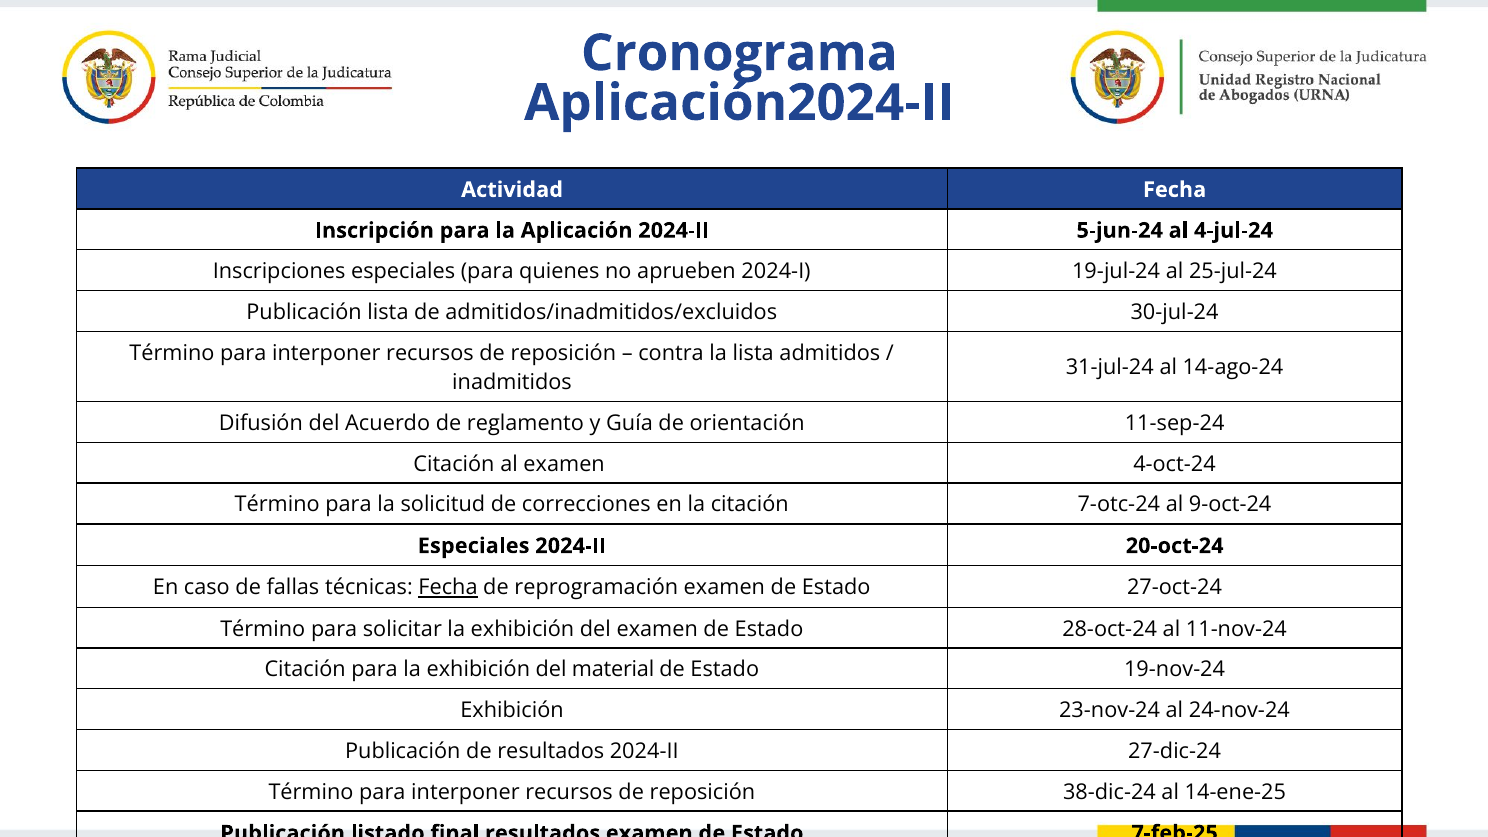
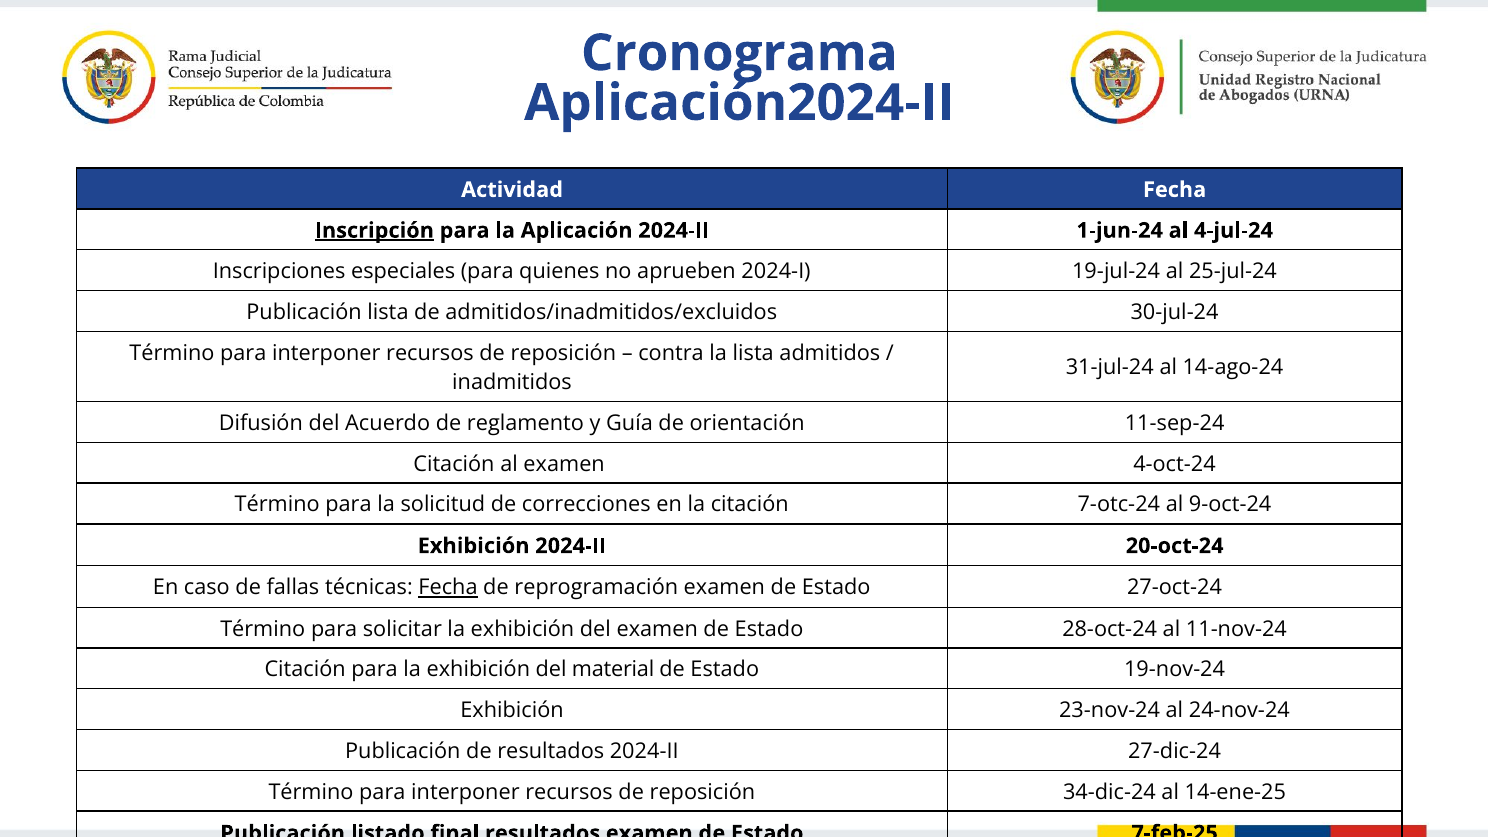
Inscripción underline: none -> present
5-jun-24: 5-jun-24 -> 1-jun-24
Especiales at (474, 546): Especiales -> Exhibición
38-dic-24: 38-dic-24 -> 34-dic-24
